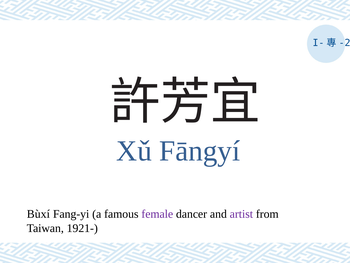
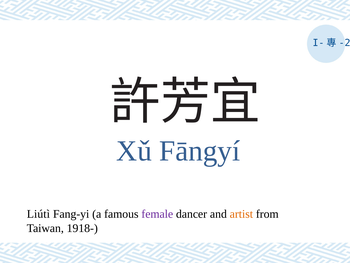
Bùxí: Bùxí -> Liútì
artist colour: purple -> orange
1921-: 1921- -> 1918-
